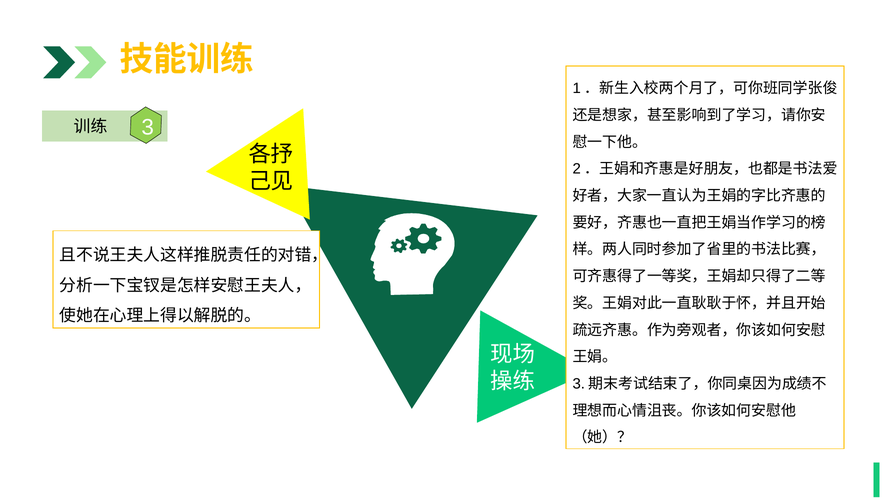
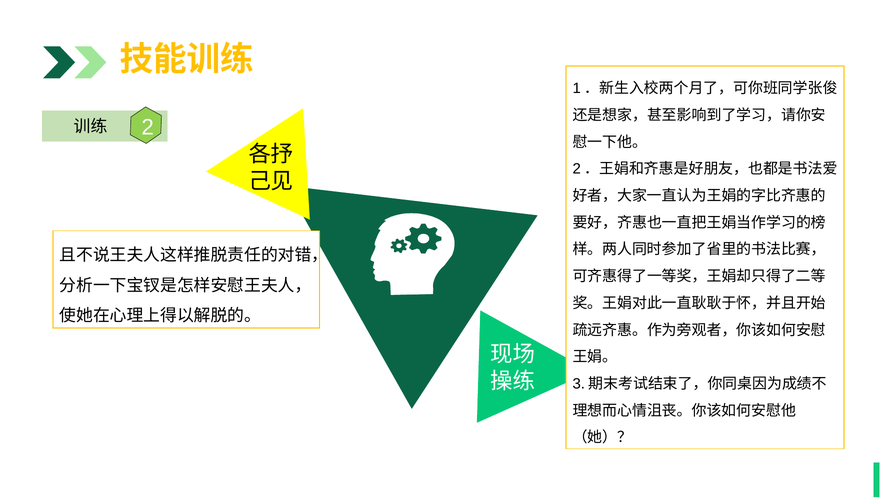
3: 3 -> 2
